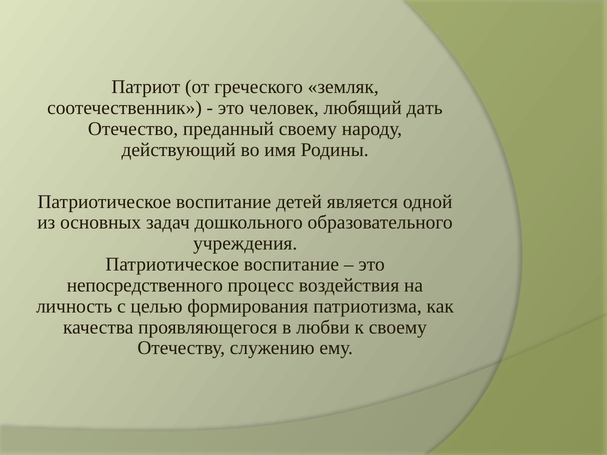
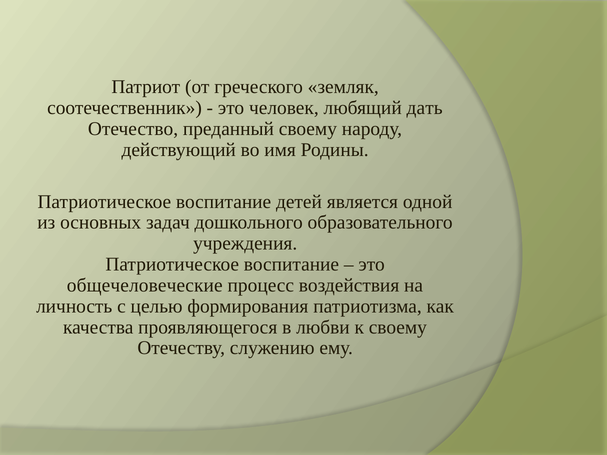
непосредственного: непосредственного -> общечеловеческие
